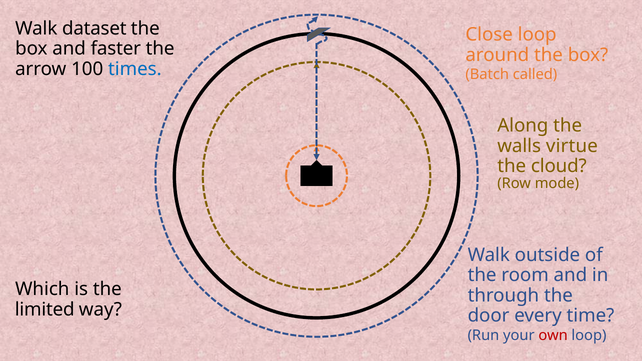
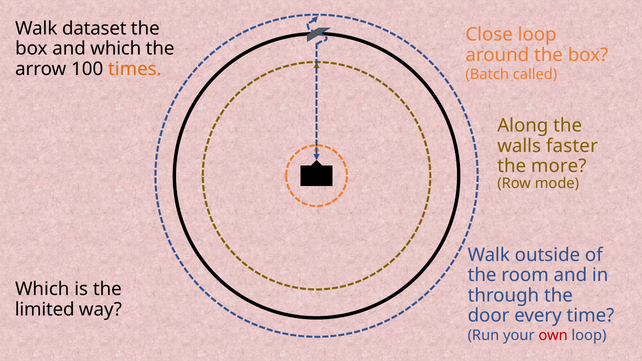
and faster: faster -> which
times colour: blue -> orange
virtue: virtue -> faster
cloud: cloud -> more
